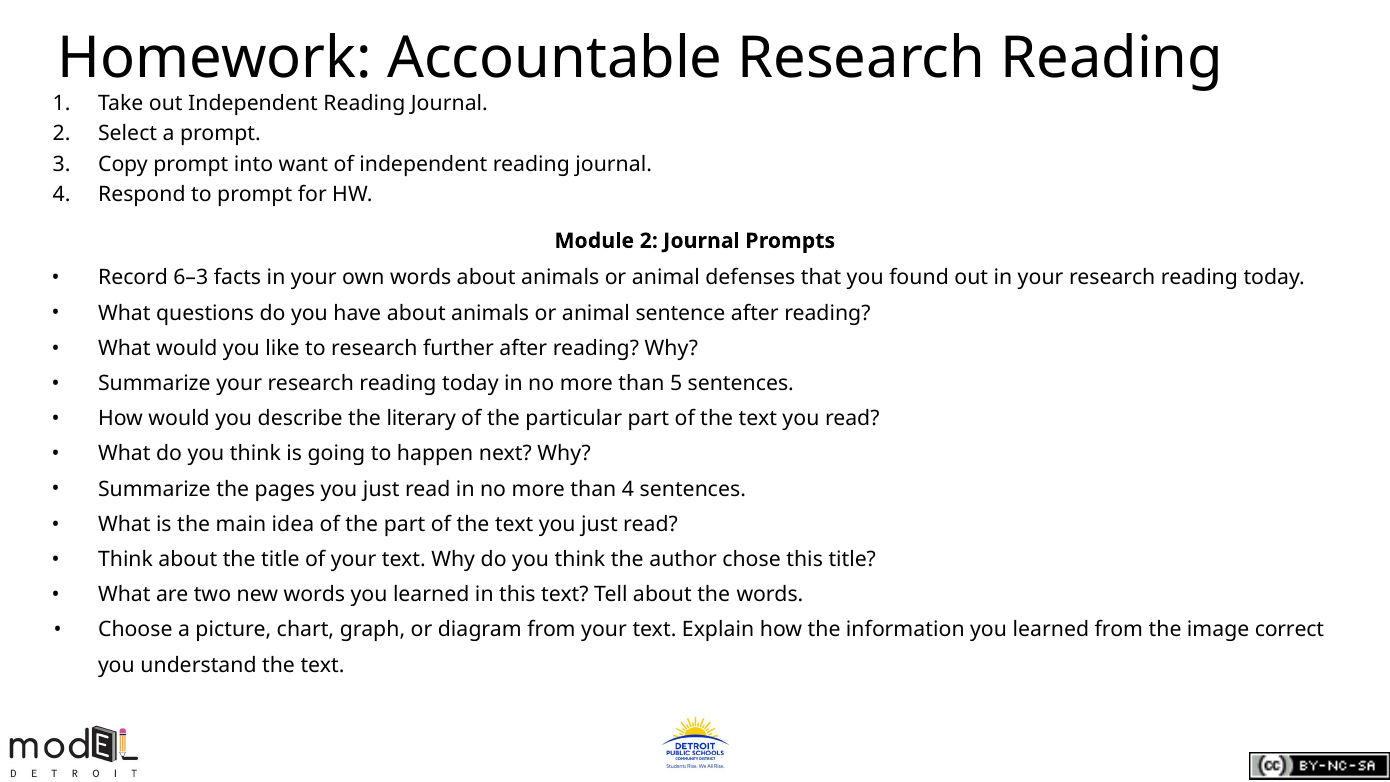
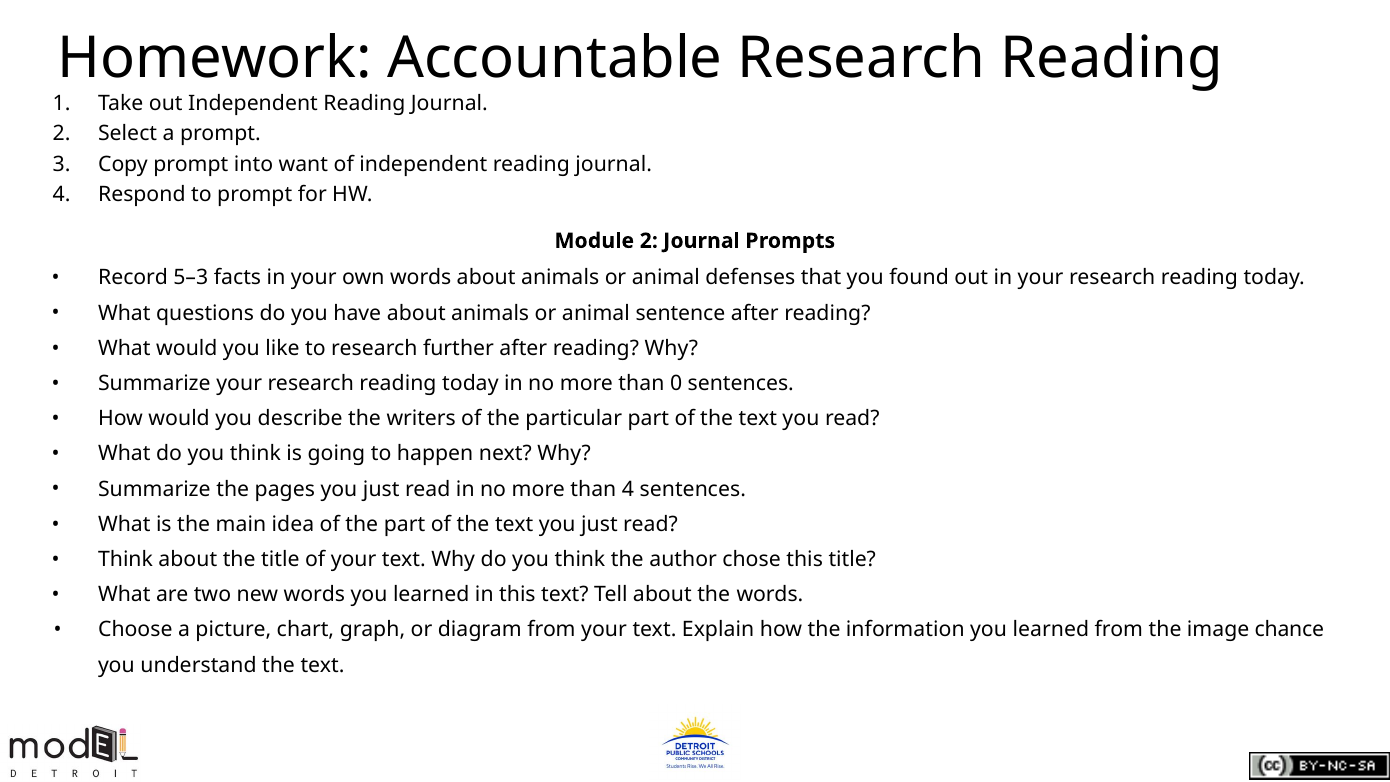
6–3: 6–3 -> 5–3
5: 5 -> 0
literary: literary -> writers
correct: correct -> chance
